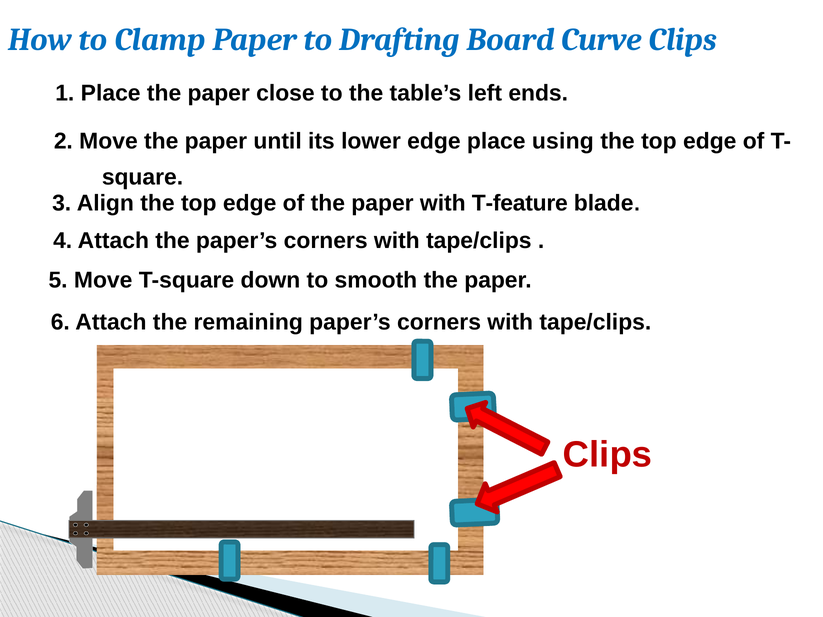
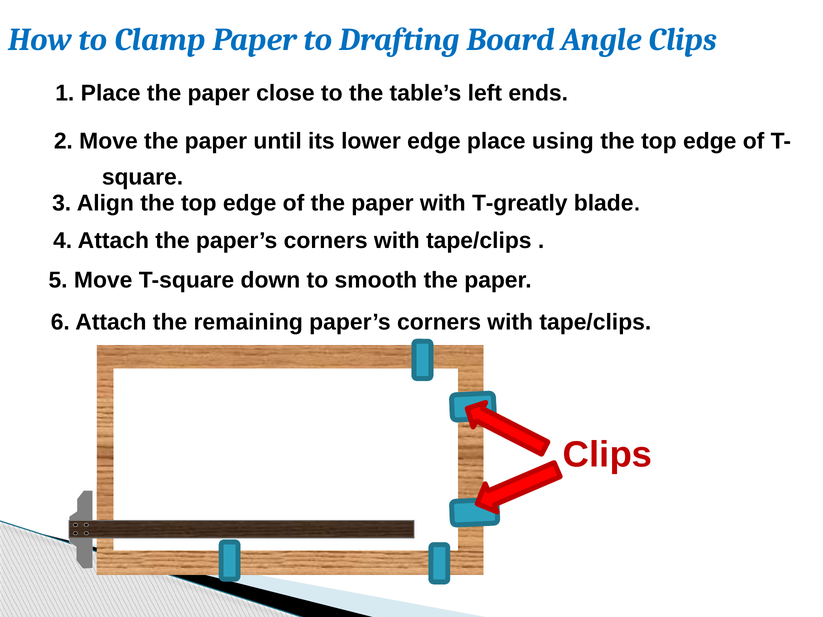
Curve: Curve -> Angle
T-feature: T-feature -> T-greatly
